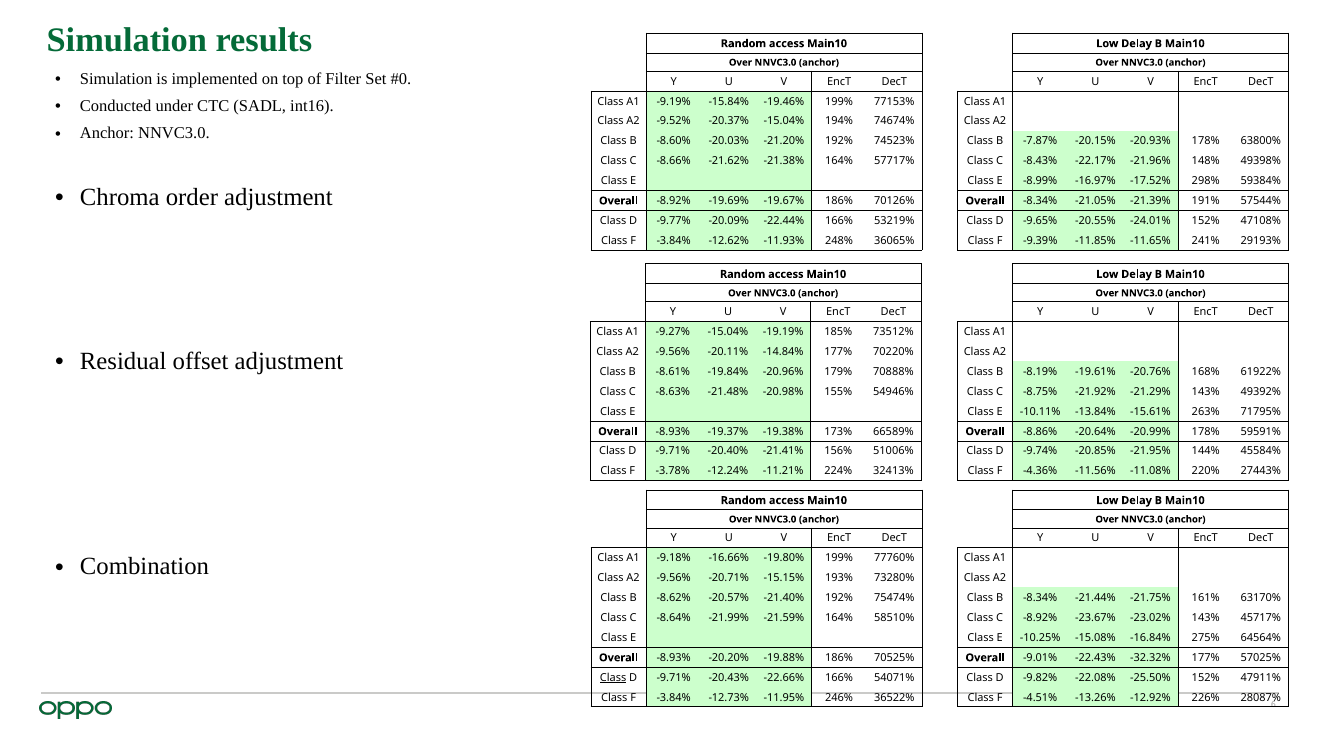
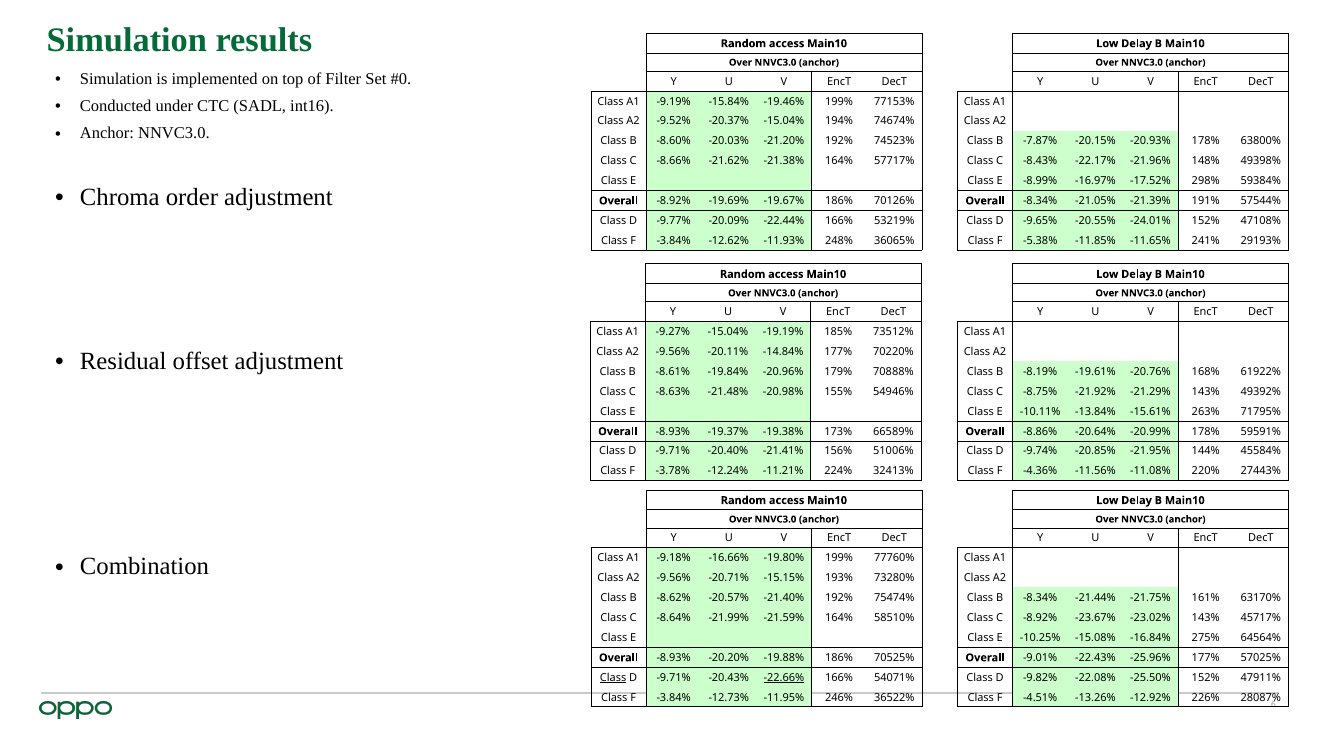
-9.39%: -9.39% -> -5.38%
-32.32%: -32.32% -> -25.96%
-22.66% underline: none -> present
